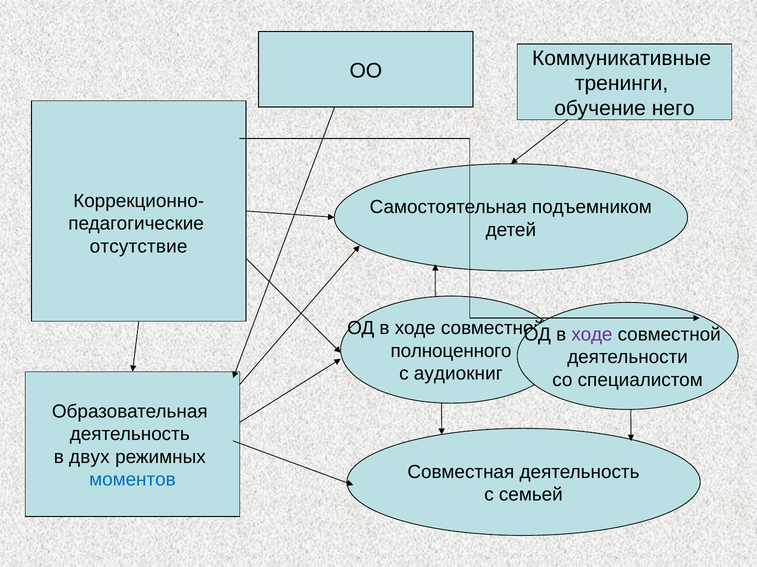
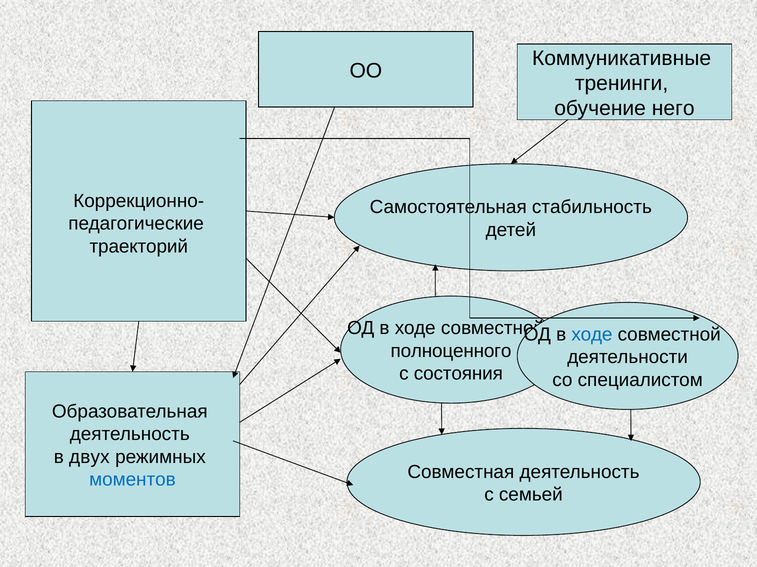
подъемником: подъемником -> стабильность
отсутствие: отсутствие -> траекторий
ходе at (592, 335) colour: purple -> blue
аудиокниг: аудиокниг -> состояния
